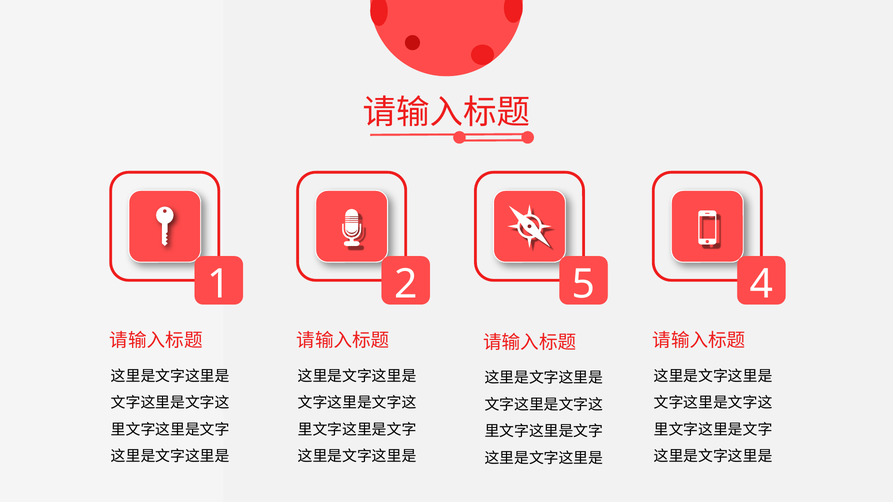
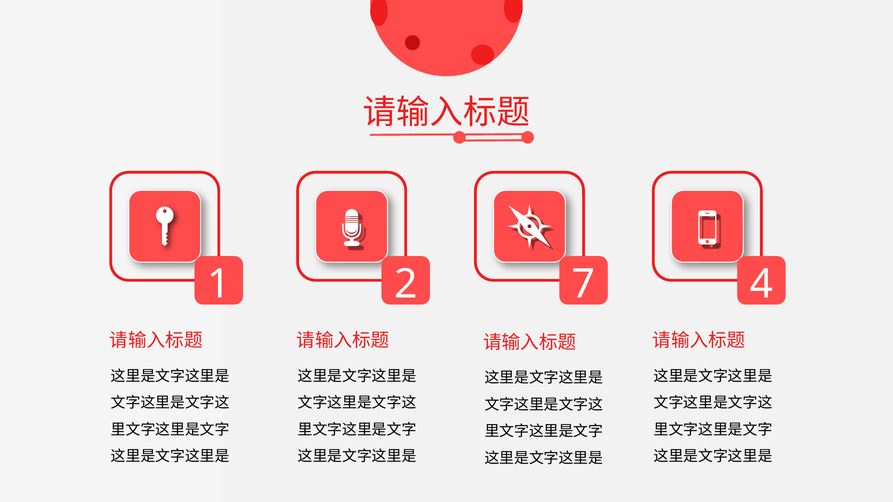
5: 5 -> 7
